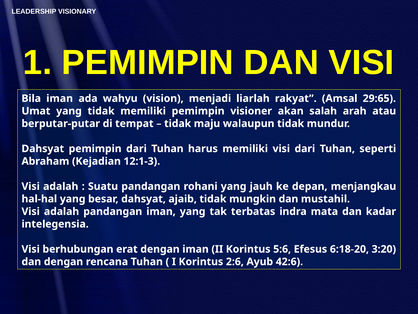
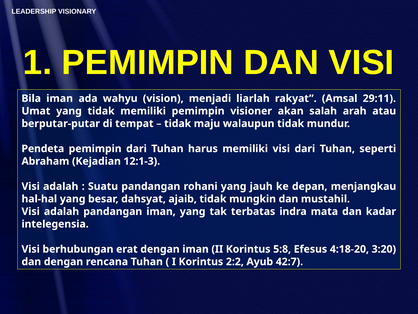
29:65: 29:65 -> 29:11
Dahsyat at (43, 148): Dahsyat -> Pendeta
5:6: 5:6 -> 5:8
6:18-20: 6:18-20 -> 4:18-20
2:6: 2:6 -> 2:2
42:6: 42:6 -> 42:7
